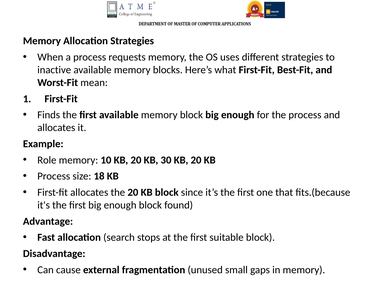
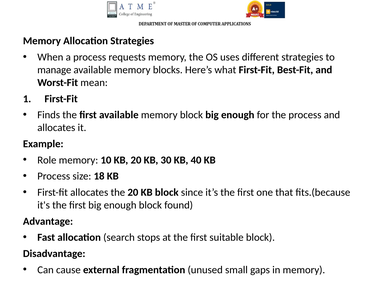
inactive: inactive -> manage
30 KB 20: 20 -> 40
